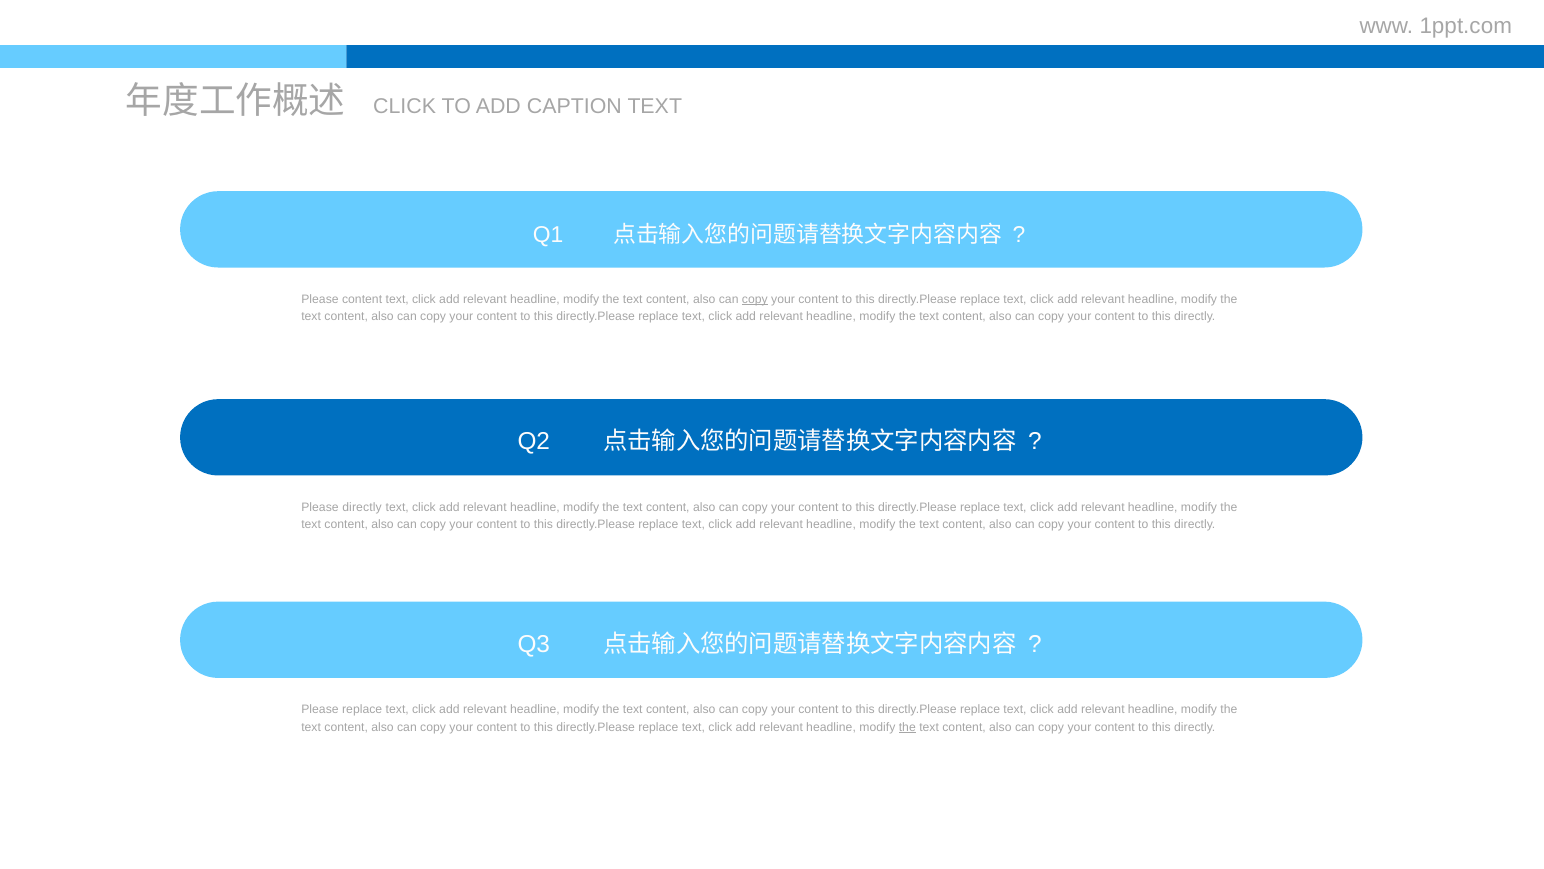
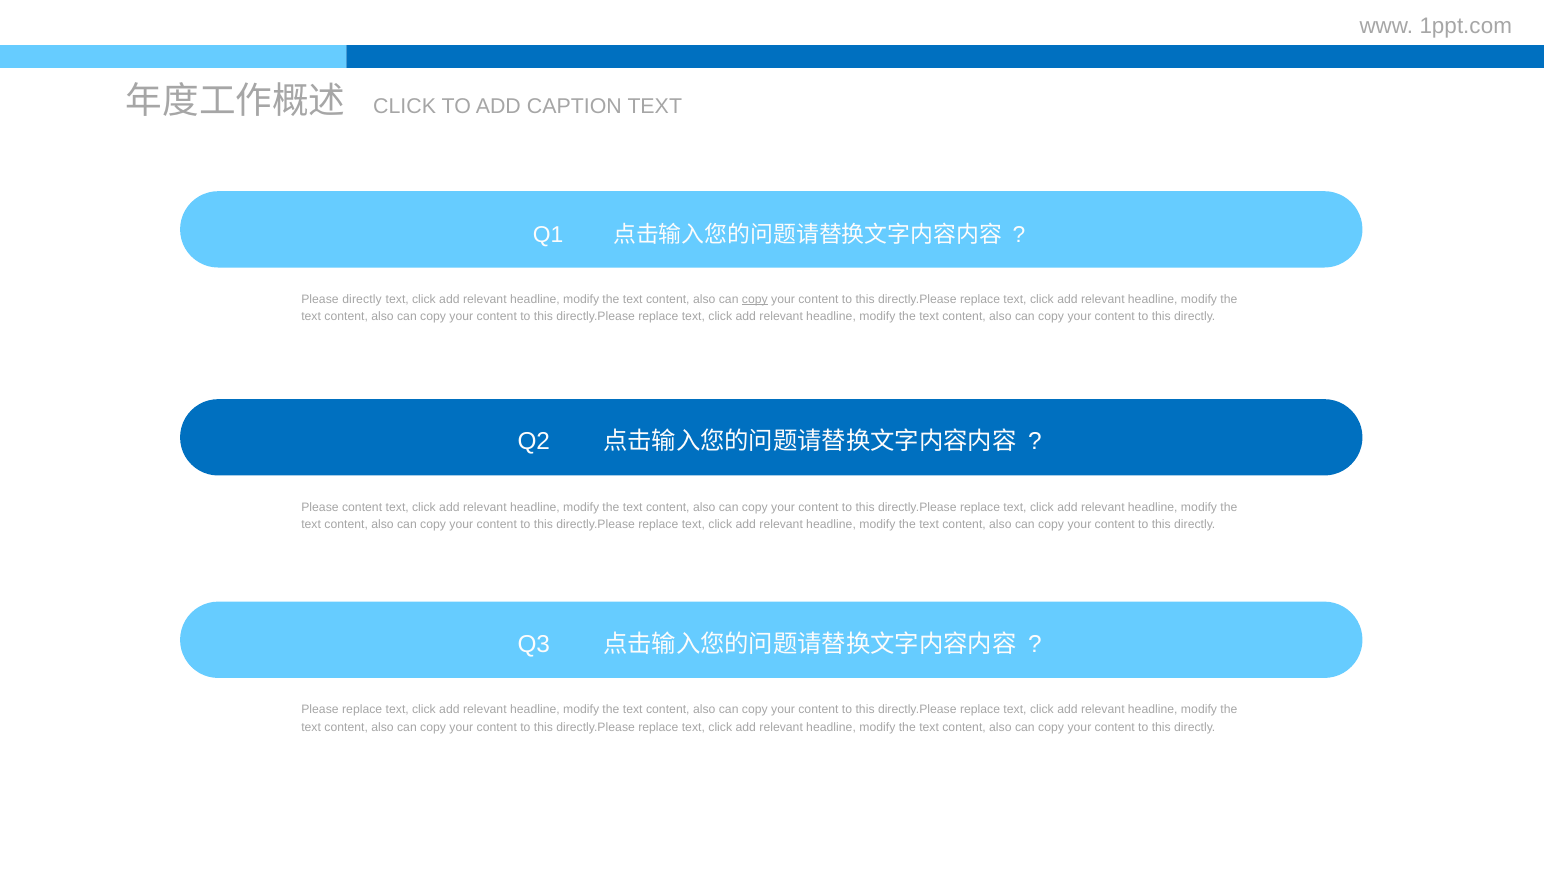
Please content: content -> directly
Please directly: directly -> content
the at (907, 727) underline: present -> none
